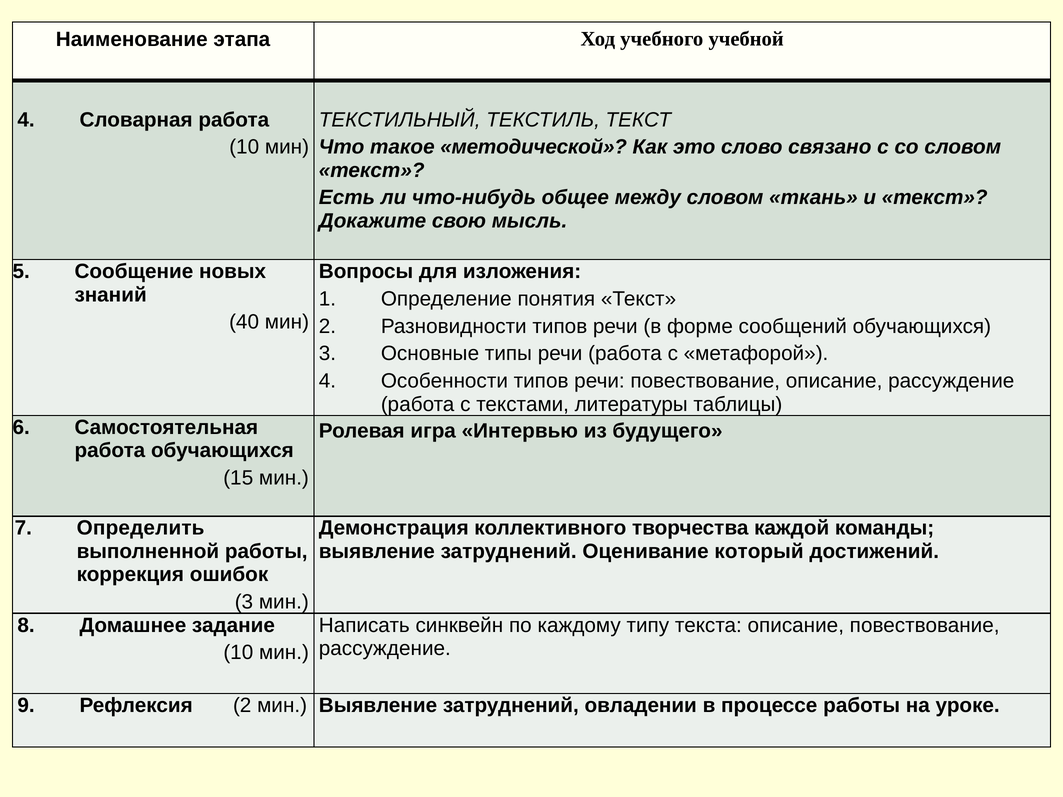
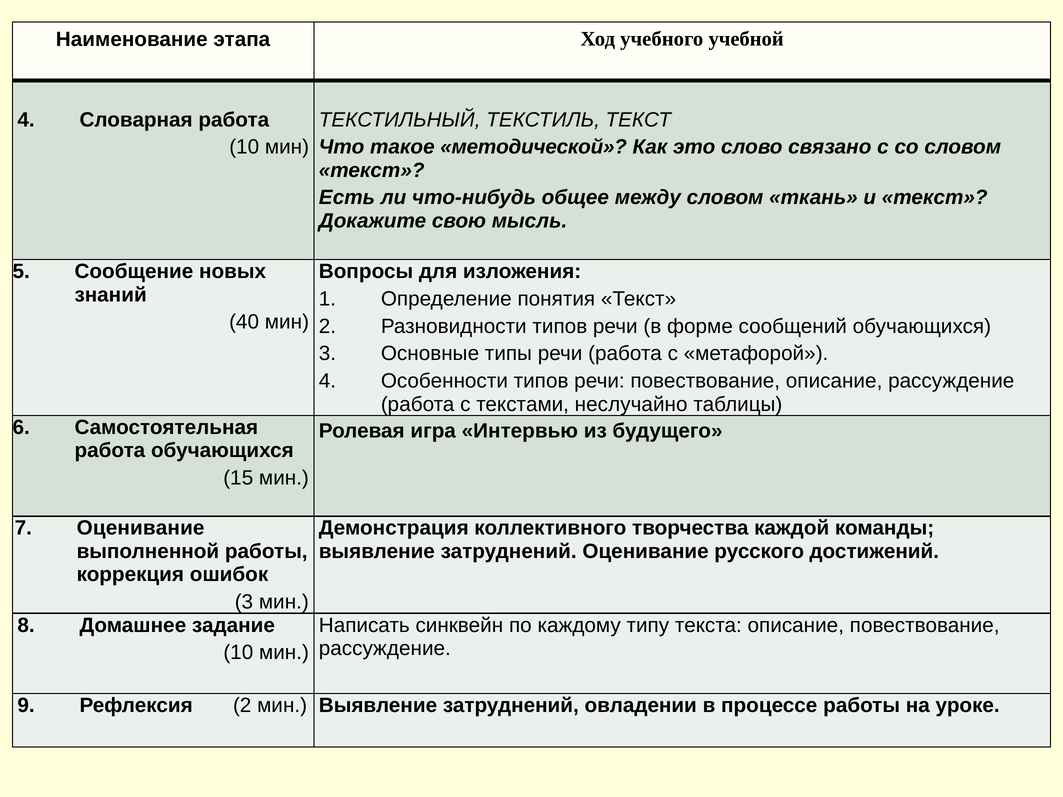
литературы: литературы -> неслучайно
Определить at (141, 528): Определить -> Оценивание
который: который -> русского
